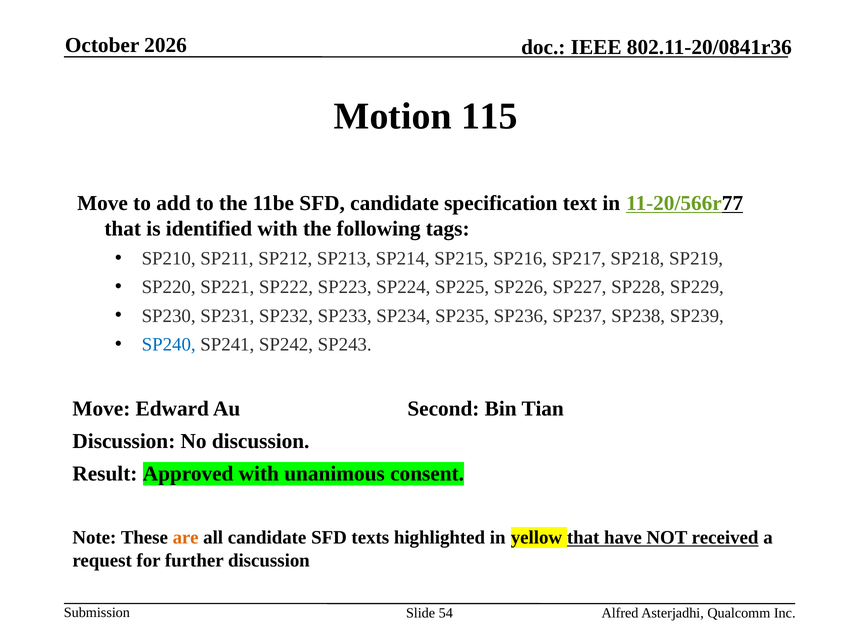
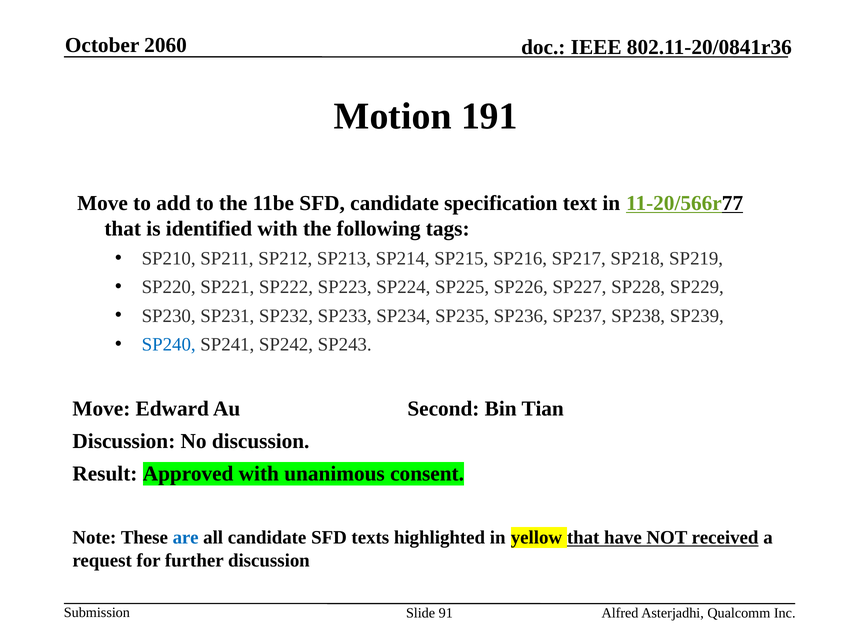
2026: 2026 -> 2060
115: 115 -> 191
are colour: orange -> blue
54: 54 -> 91
